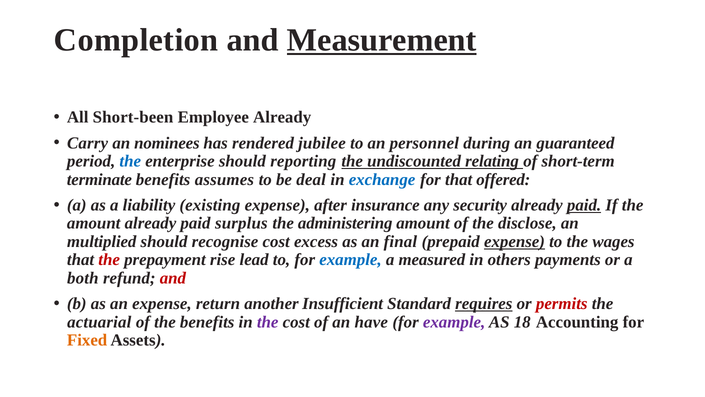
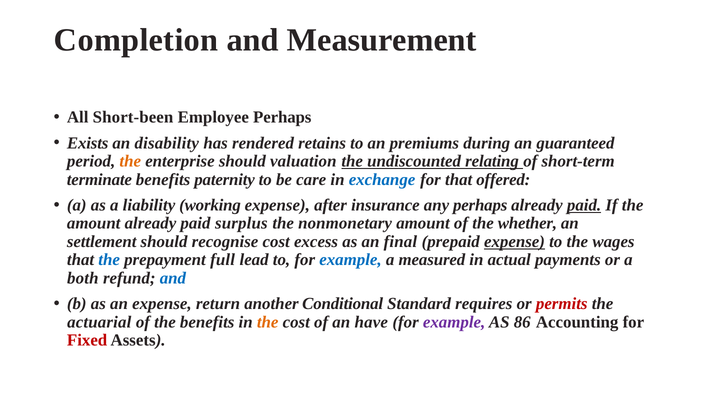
Measurement underline: present -> none
Employee Already: Already -> Perhaps
Carry: Carry -> Exists
nominees: nominees -> disability
jubilee: jubilee -> retains
personnel: personnel -> premiums
the at (130, 161) colour: blue -> orange
reporting: reporting -> valuation
assumes: assumes -> paternity
deal: deal -> care
existing: existing -> working
any security: security -> perhaps
administering: administering -> nonmonetary
disclose: disclose -> whether
multiplied: multiplied -> settlement
the at (109, 260) colour: red -> blue
rise: rise -> full
others: others -> actual
and at (173, 278) colour: red -> blue
Insufficient: Insufficient -> Conditional
requires underline: present -> none
the at (268, 322) colour: purple -> orange
18: 18 -> 86
Fixed colour: orange -> red
